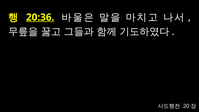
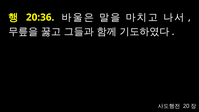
20:36 underline: present -> none
